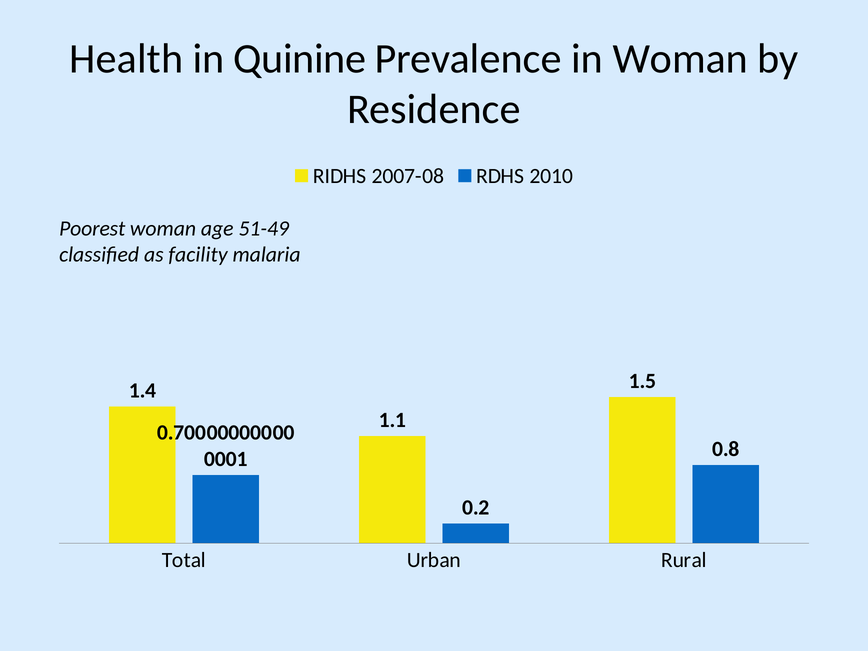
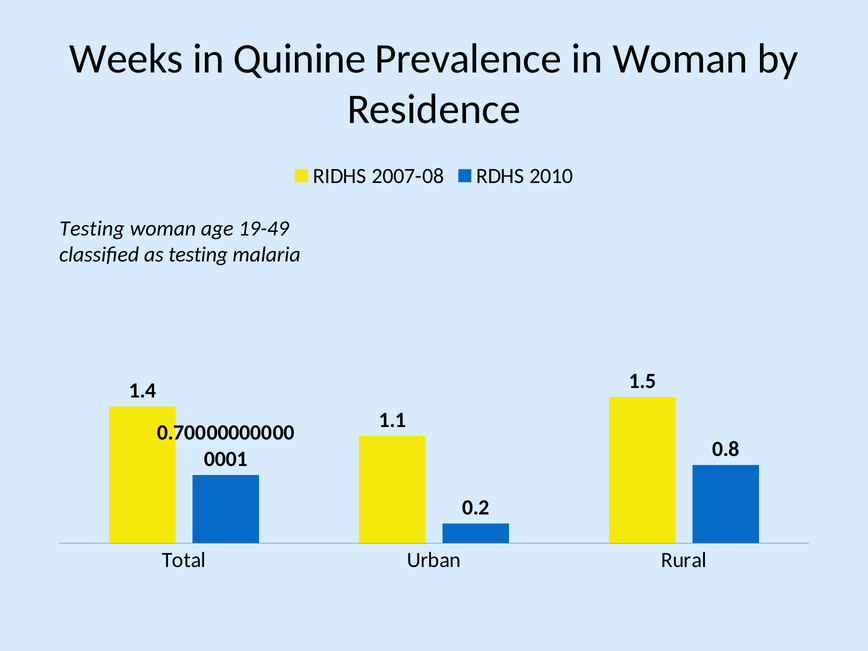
Health: Health -> Weeks
Poorest at (92, 229): Poorest -> Testing
51-49: 51-49 -> 19-49
as facility: facility -> testing
